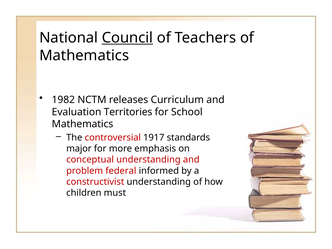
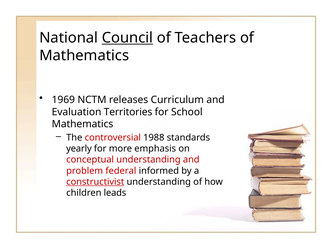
1982: 1982 -> 1969
1917: 1917 -> 1988
major: major -> yearly
constructivist underline: none -> present
must: must -> leads
